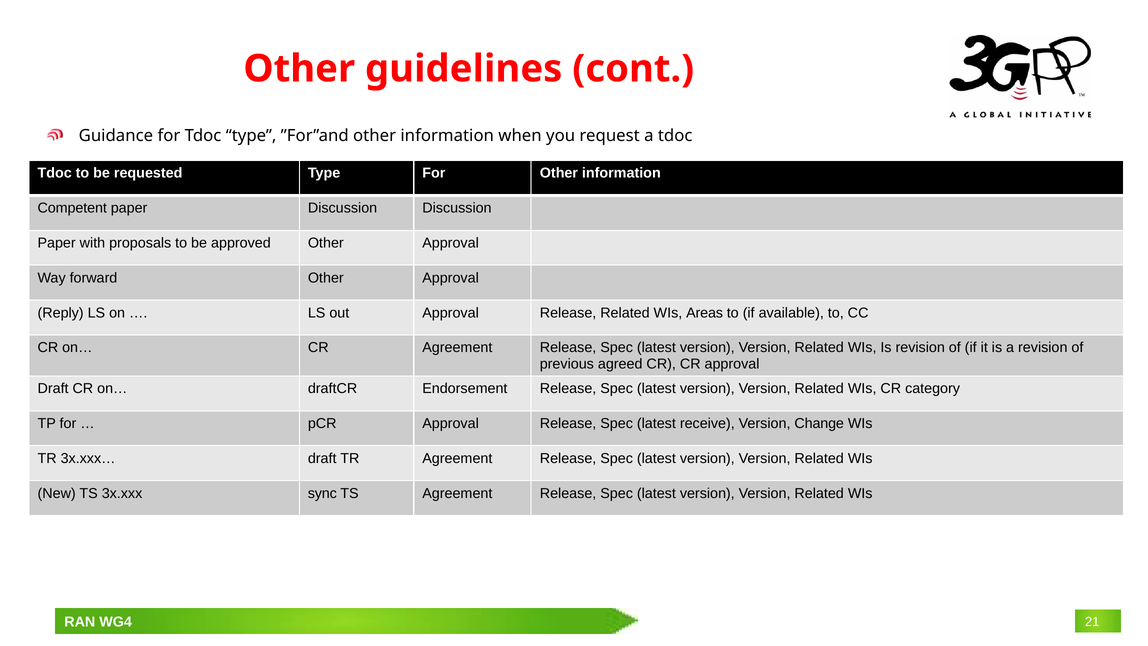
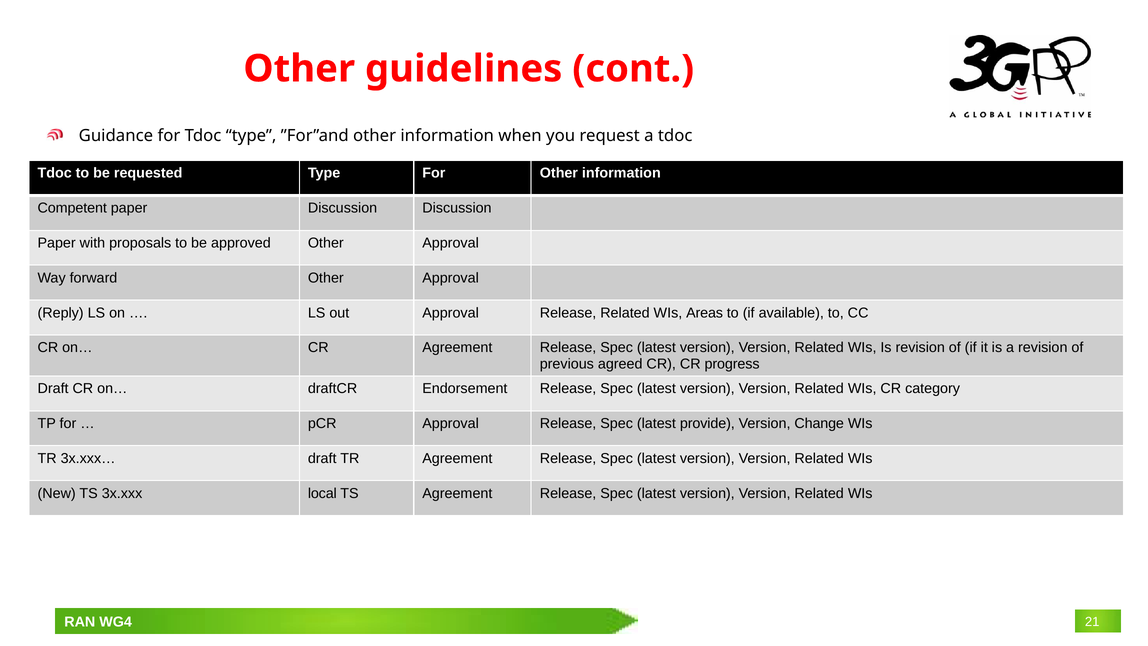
CR approval: approval -> progress
receive: receive -> provide
sync: sync -> local
